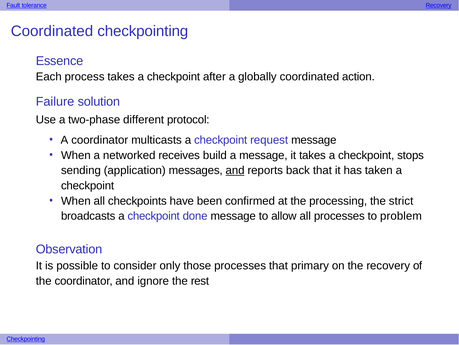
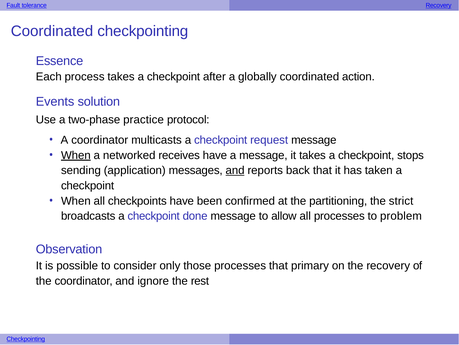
Failure: Failure -> Events
different: different -> practice
When at (76, 155) underline: none -> present
receives build: build -> have
processing: processing -> partitioning
